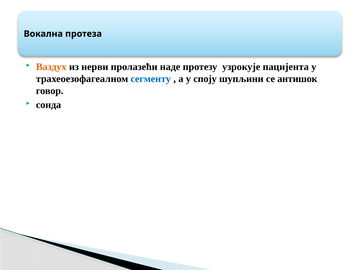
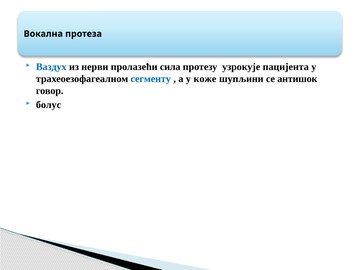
Ваздух colour: orange -> blue
наде: наде -> сила
споју: споју -> коже
сонда: сонда -> болус
